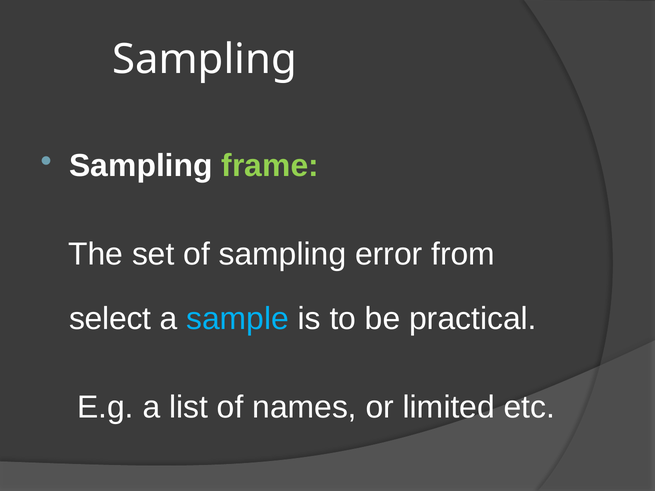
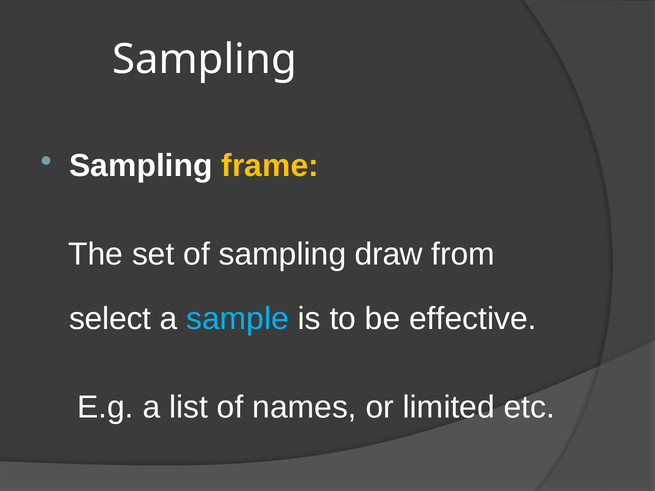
frame colour: light green -> yellow
error: error -> draw
practical: practical -> effective
